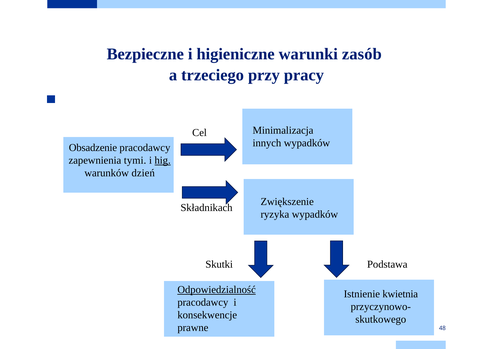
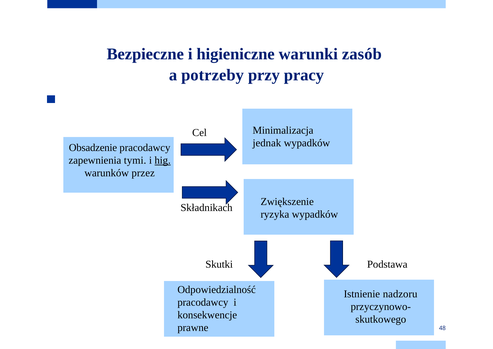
trzeciego: trzeciego -> potrzeby
innych: innych -> jednak
dzień: dzień -> przez
Odpowiedzialność underline: present -> none
kwietnia: kwietnia -> nadzoru
